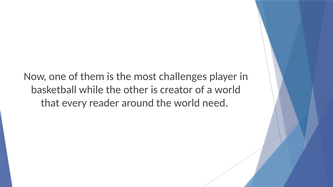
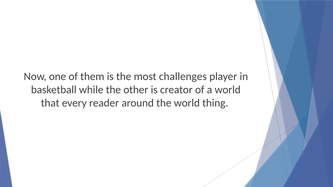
need: need -> thing
